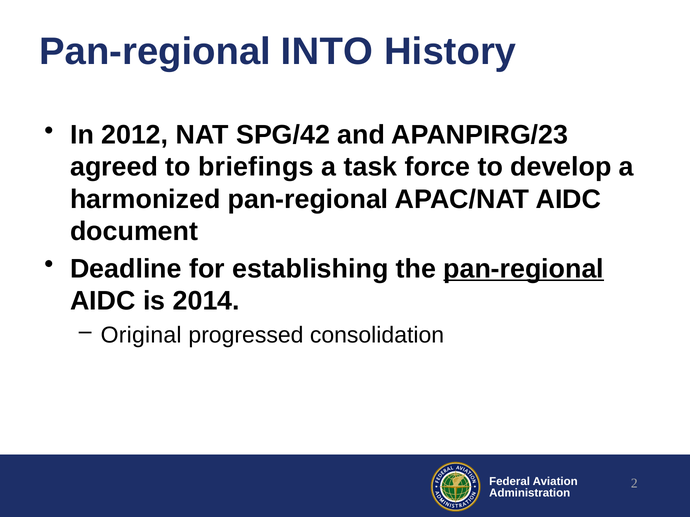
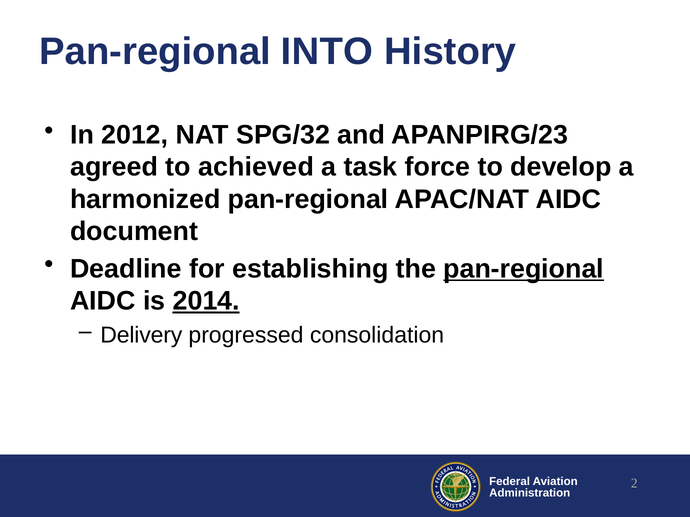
SPG/42: SPG/42 -> SPG/32
briefings: briefings -> achieved
2014 underline: none -> present
Original: Original -> Delivery
